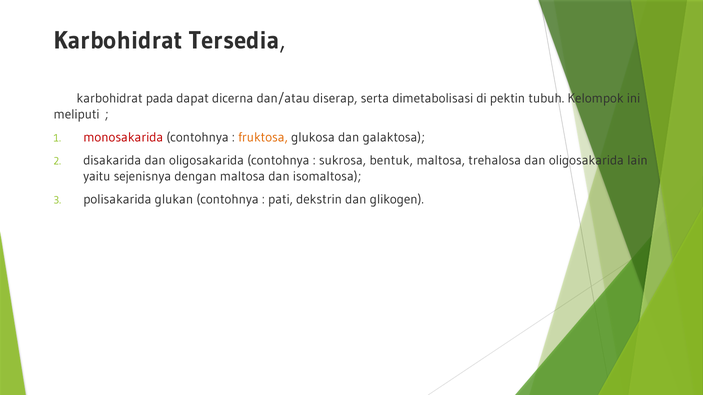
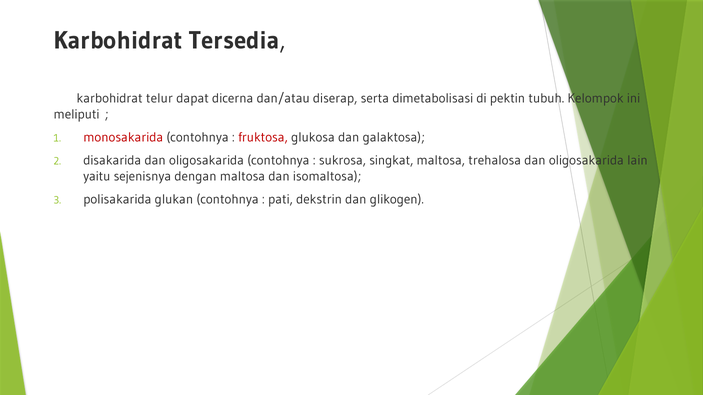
pada: pada -> telur
fruktosa colour: orange -> red
bentuk: bentuk -> singkat
